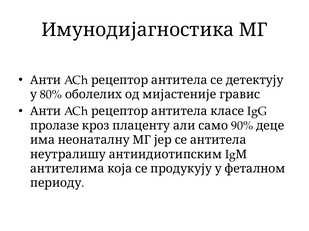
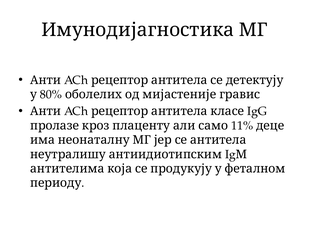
90%: 90% -> 11%
